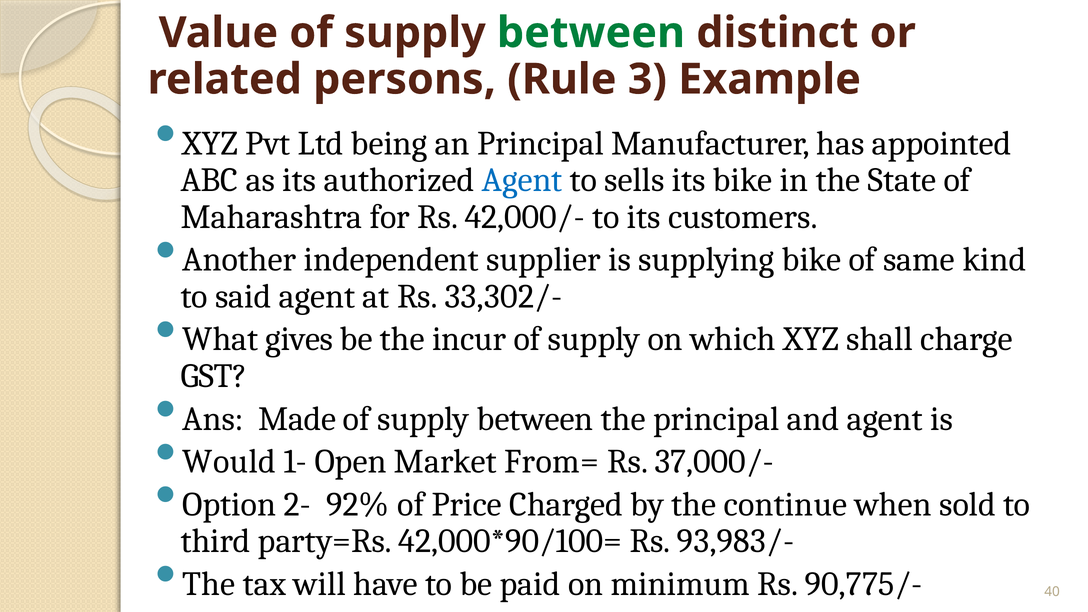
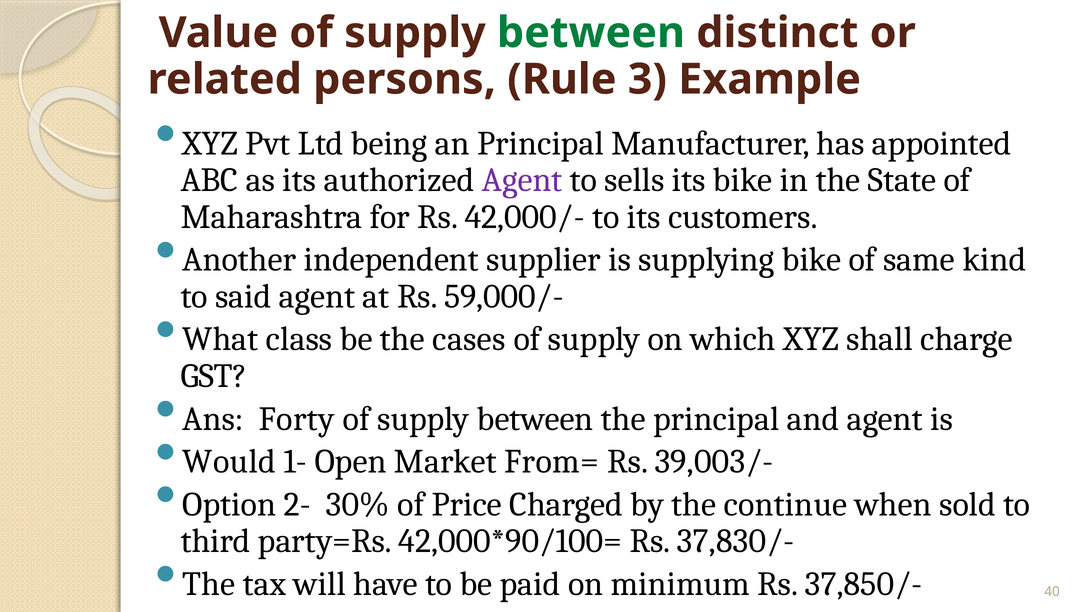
Agent at (522, 180) colour: blue -> purple
33,302/-: 33,302/- -> 59,000/-
gives: gives -> class
incur: incur -> cases
Made: Made -> Forty
37,000/-: 37,000/- -> 39,003/-
92%: 92% -> 30%
93,983/-: 93,983/- -> 37,830/-
90,775/-: 90,775/- -> 37,850/-
